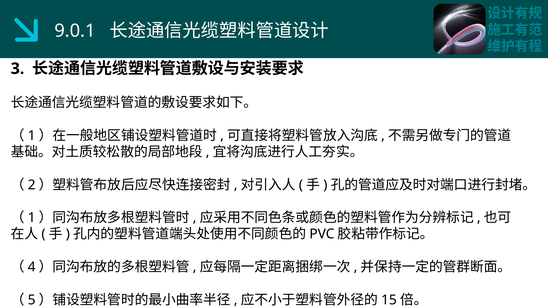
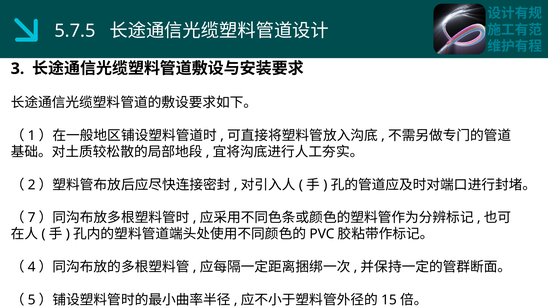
9.0.1: 9.0.1 -> 5.7.5
1 at (32, 218): 1 -> 7
